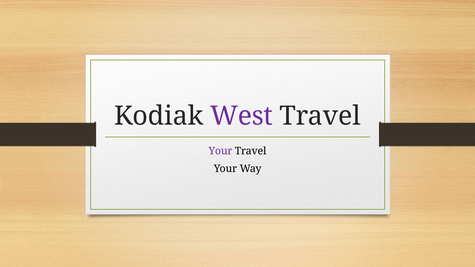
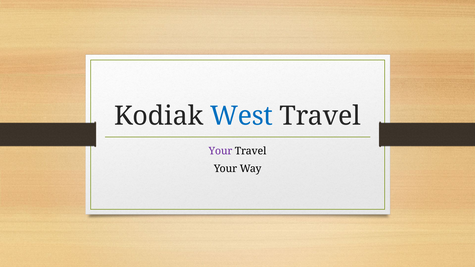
West colour: purple -> blue
